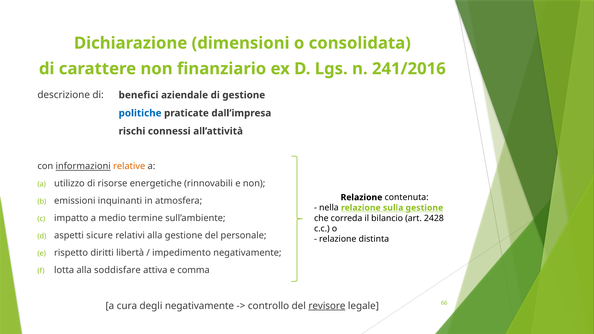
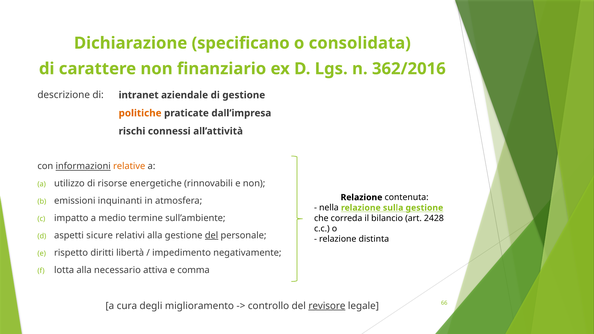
dimensioni: dimensioni -> specificano
241/2016: 241/2016 -> 362/2016
benefici: benefici -> intranet
politiche colour: blue -> orange
del at (212, 236) underline: none -> present
soddisfare: soddisfare -> necessario
degli negativamente: negativamente -> miglioramento
